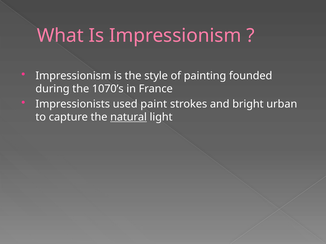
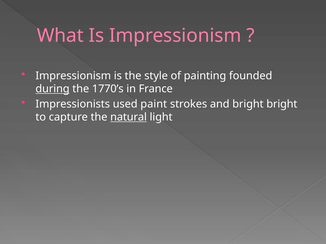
during underline: none -> present
1070’s: 1070’s -> 1770’s
bright urban: urban -> bright
